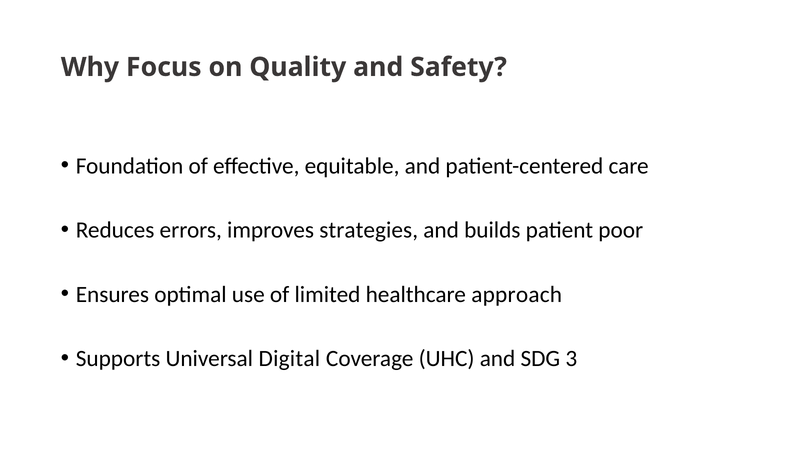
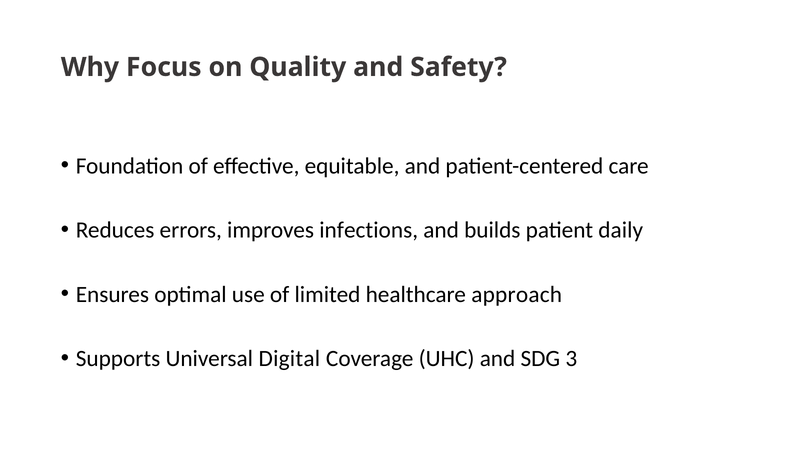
strategies: strategies -> infections
poor: poor -> daily
